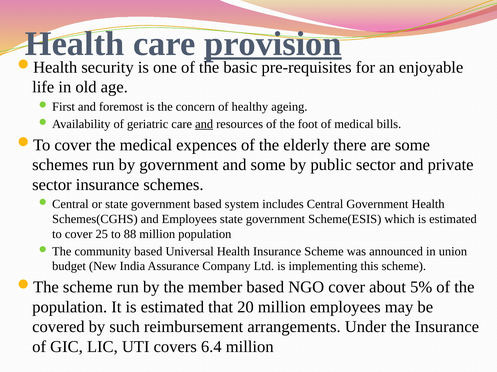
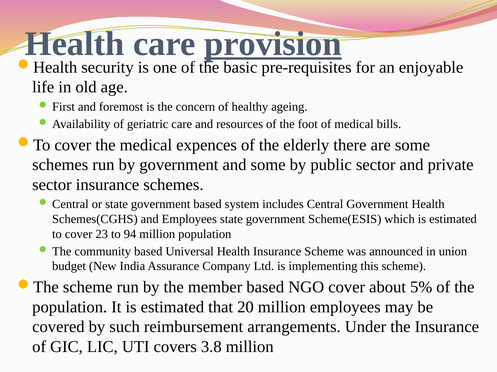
and at (204, 124) underline: present -> none
25: 25 -> 23
88: 88 -> 94
6.4: 6.4 -> 3.8
